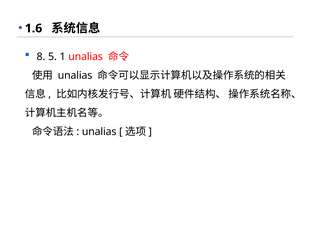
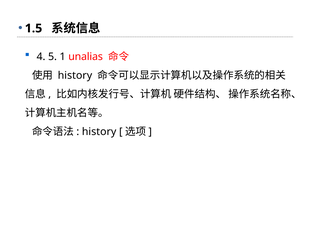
1.6: 1.6 -> 1.5
8: 8 -> 4
unalias at (75, 76): unalias -> history
unalias at (99, 132): unalias -> history
